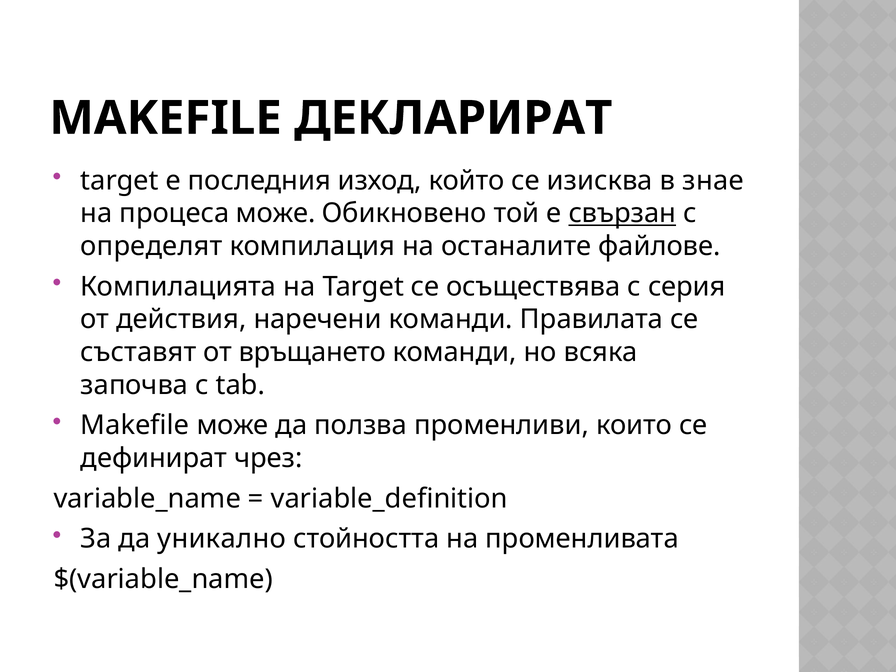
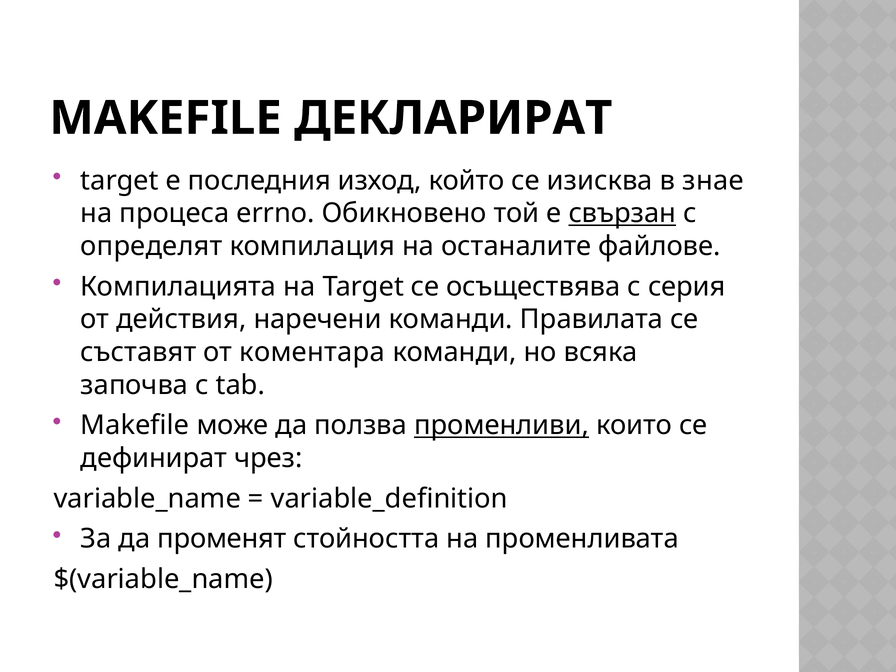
процеса може: може -> errno
връщането: връщането -> коментара
променливи underline: none -> present
уникално: уникално -> променят
